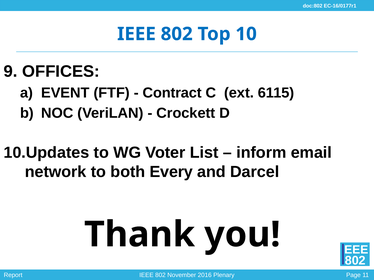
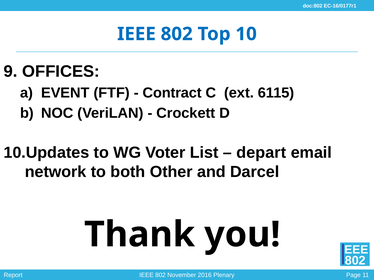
inform: inform -> depart
Every: Every -> Other
